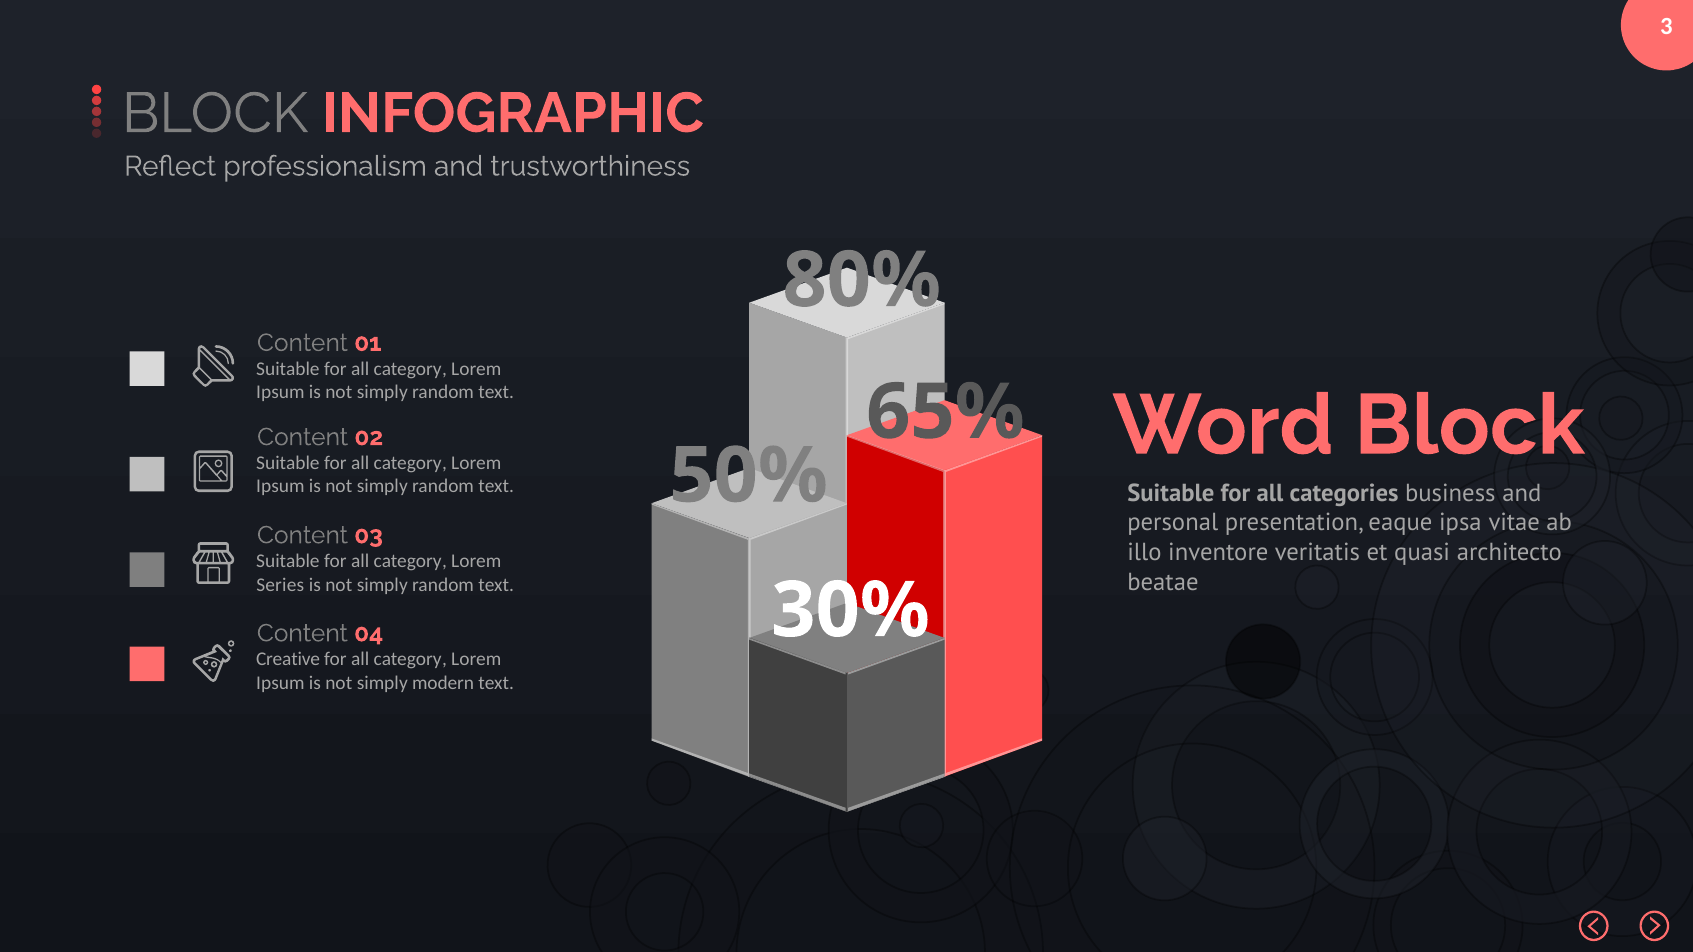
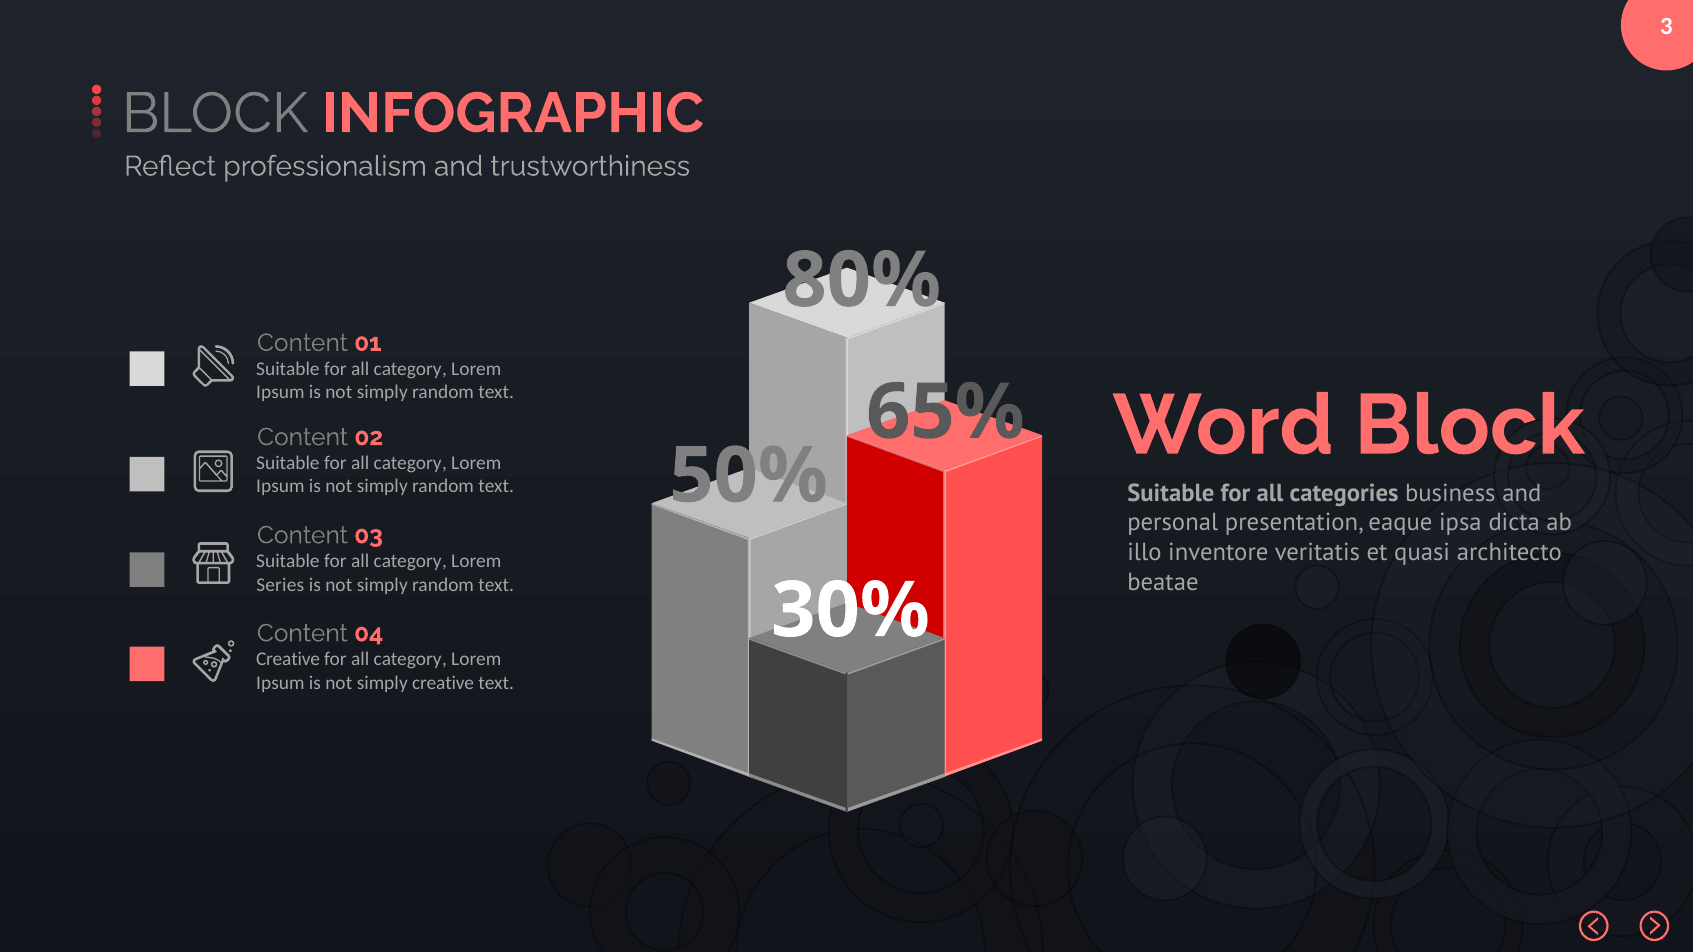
vitae: vitae -> dicta
simply modern: modern -> creative
